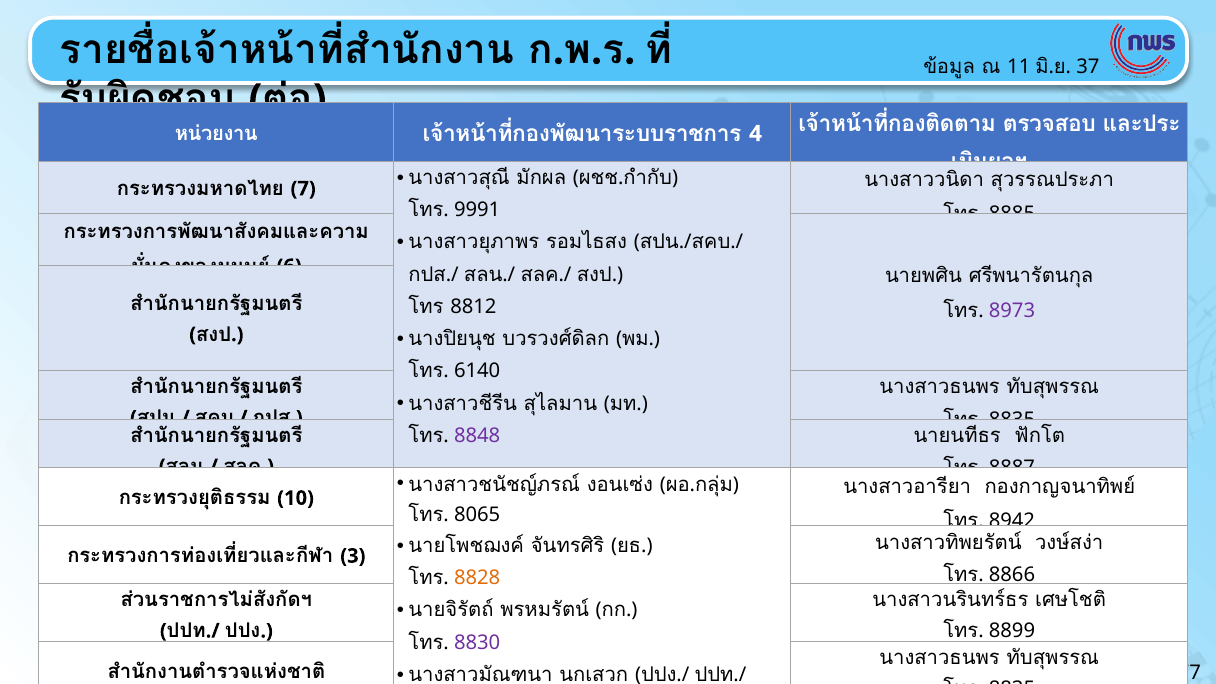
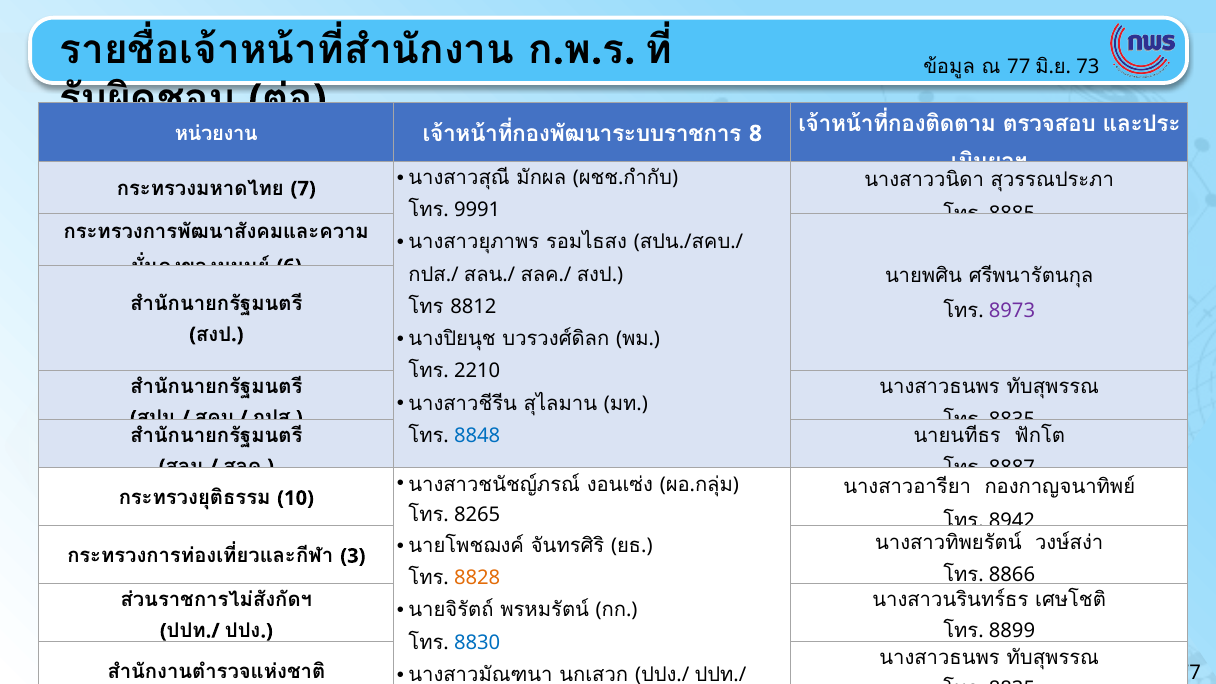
11 at (1019, 67): 11 -> 77
37: 37 -> 73
4: 4 -> 8
6140: 6140 -> 2210
8848 colour: purple -> blue
8065: 8065 -> 8265
8830 colour: purple -> blue
